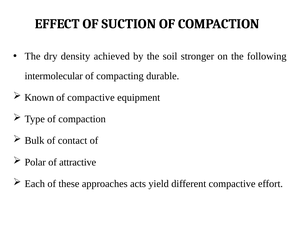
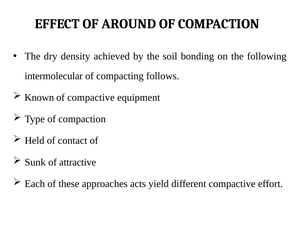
SUCTION: SUCTION -> AROUND
stronger: stronger -> bonding
durable: durable -> follows
Bulk: Bulk -> Held
Polar: Polar -> Sunk
